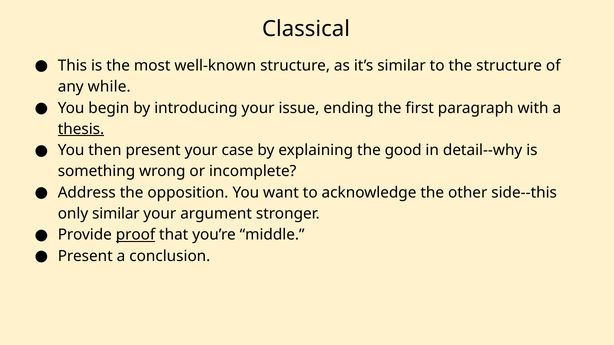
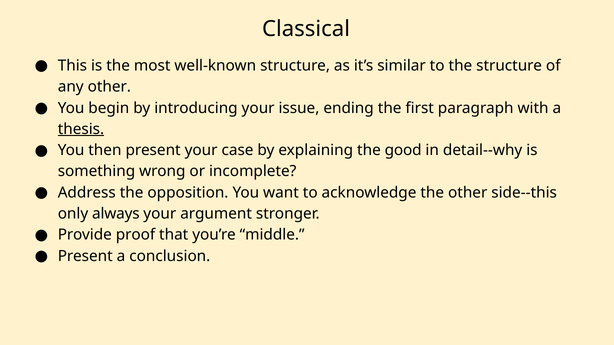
any while: while -> other
only similar: similar -> always
proof underline: present -> none
